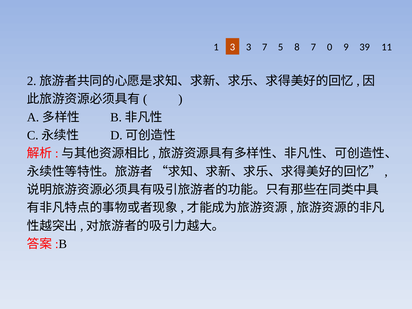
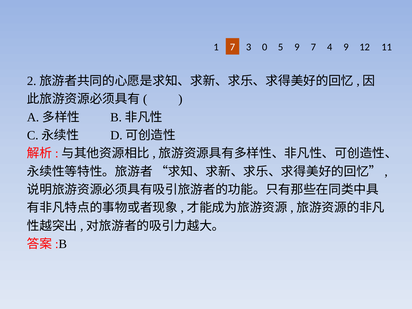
1 3: 3 -> 7
3 7: 7 -> 0
5 8: 8 -> 9
0: 0 -> 4
39: 39 -> 12
